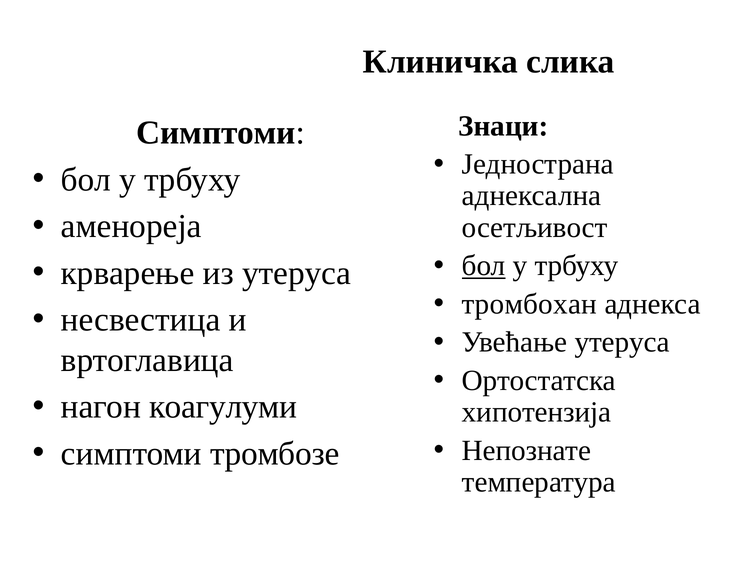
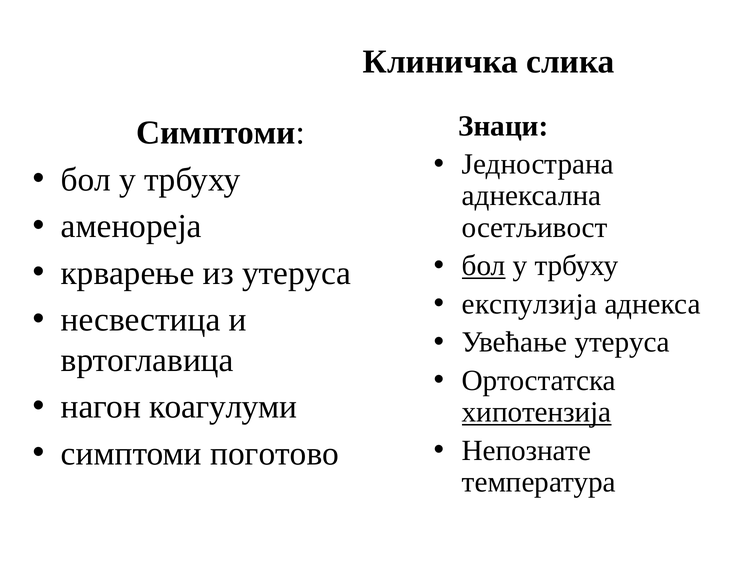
тромбоxан: тромбоxан -> експулзија
хипотензија underline: none -> present
тромбозе: тромбозе -> поготово
